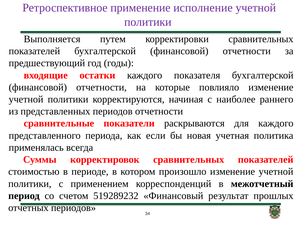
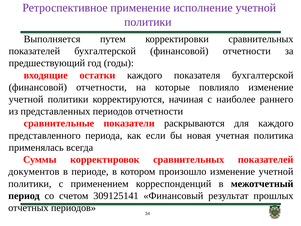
стоимостью: стоимостью -> документов
519289232: 519289232 -> 309125141
